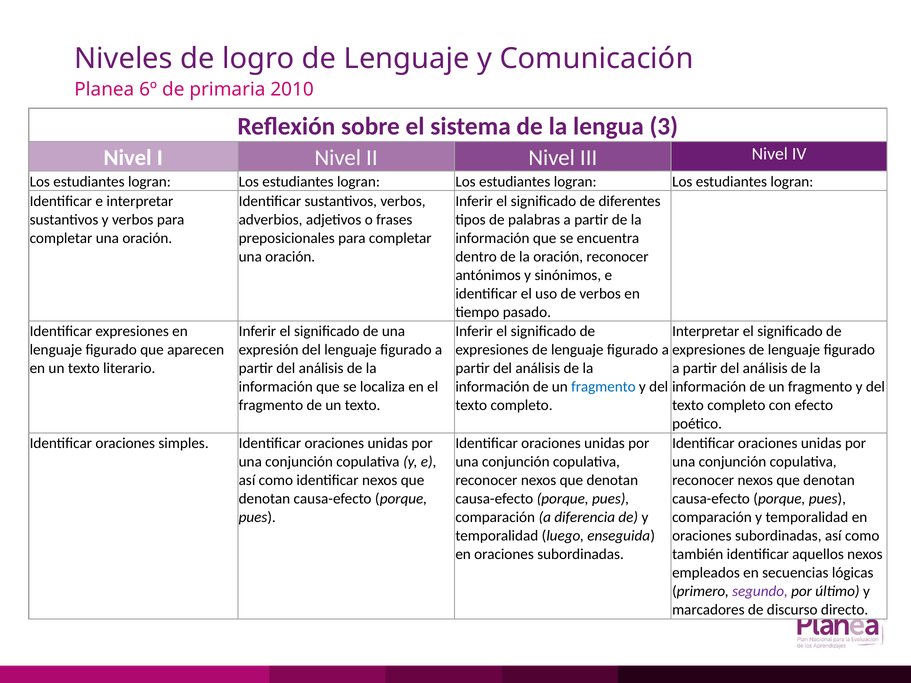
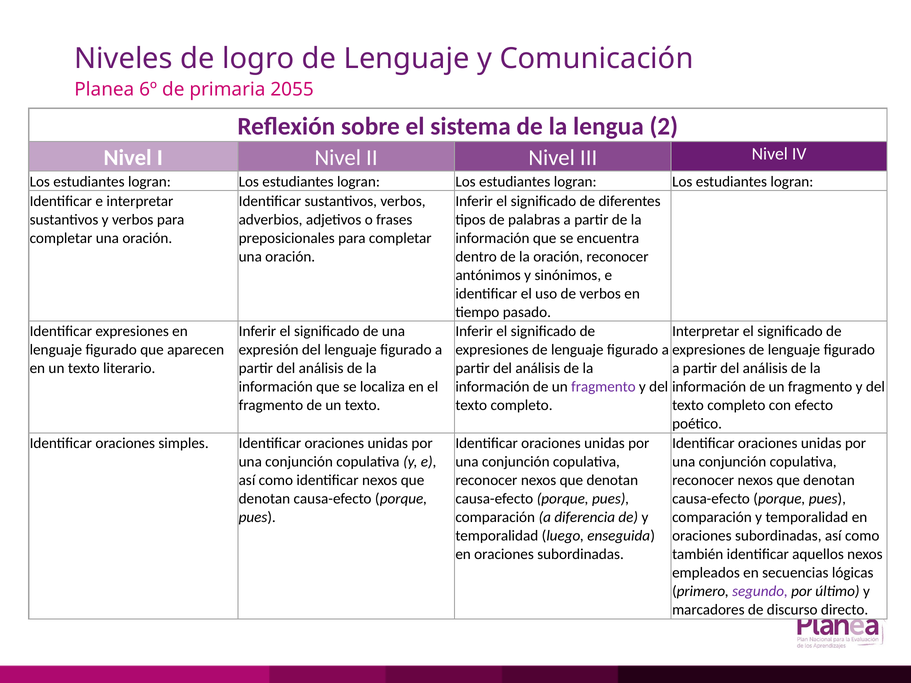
2010: 2010 -> 2055
3: 3 -> 2
fragmento at (603, 387) colour: blue -> purple
